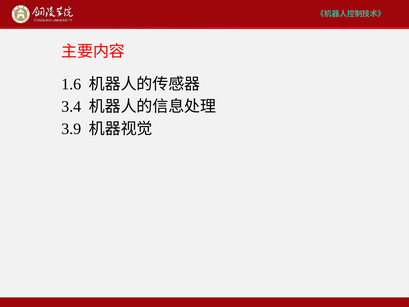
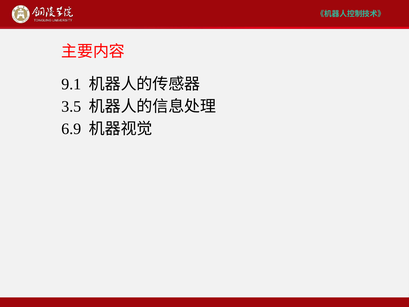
1.6: 1.6 -> 9.1
3.4: 3.4 -> 3.5
3.9: 3.9 -> 6.9
